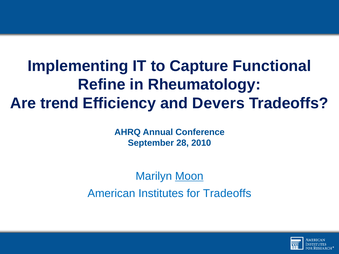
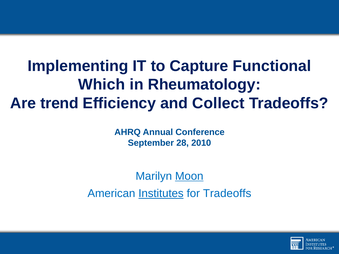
Refine: Refine -> Which
Devers: Devers -> Collect
Institutes underline: none -> present
